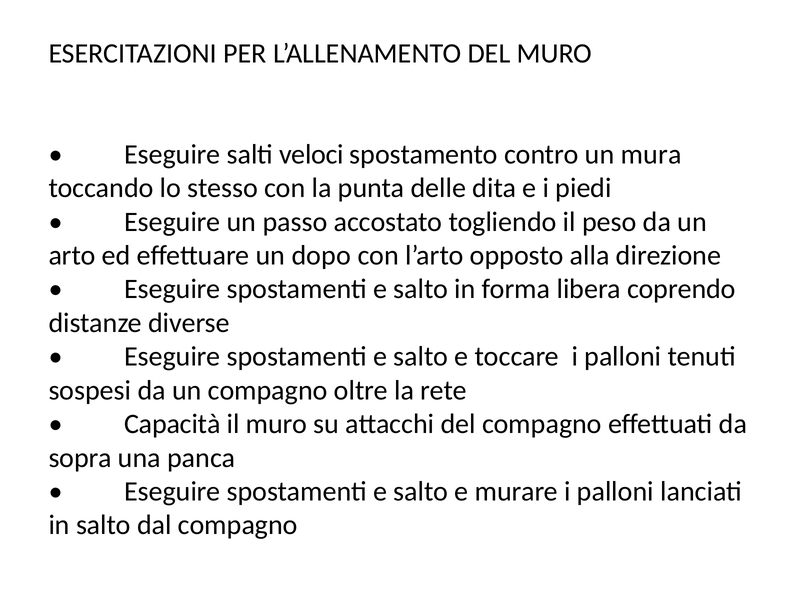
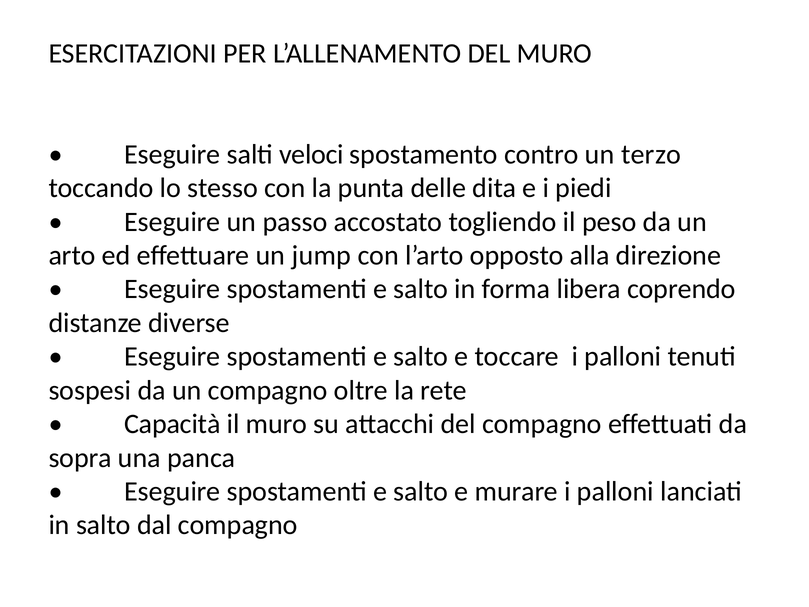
mura: mura -> terzo
dopo: dopo -> jump
